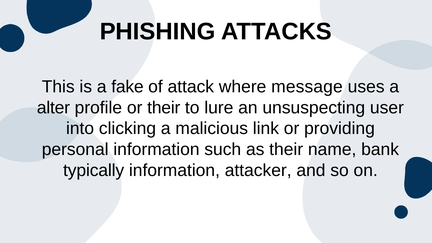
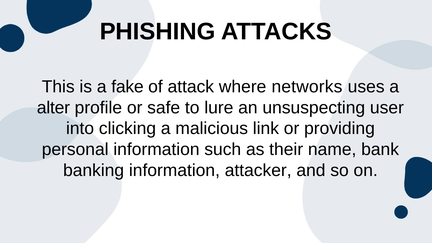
message: message -> networks
or their: their -> safe
typically: typically -> banking
